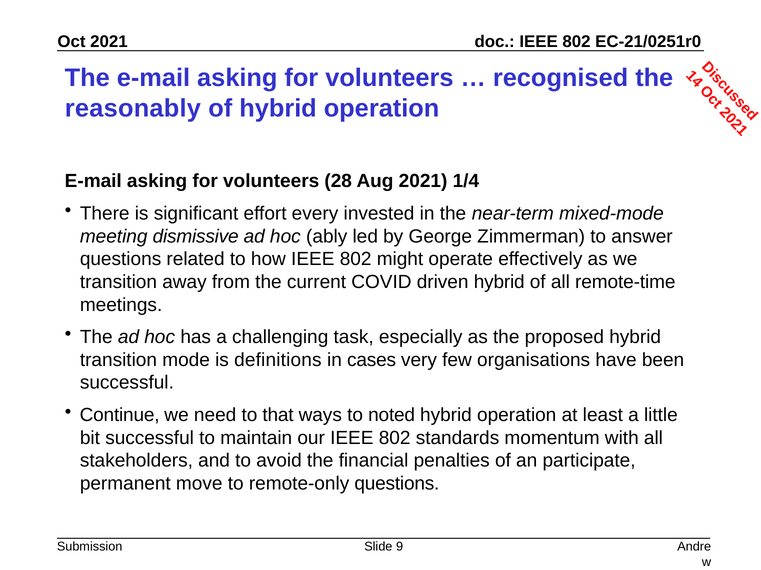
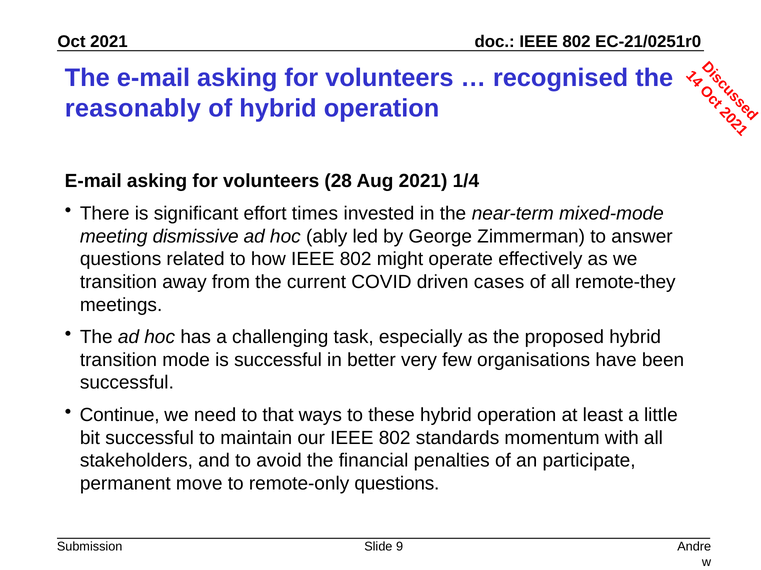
every: every -> times
driven hybrid: hybrid -> cases
remote-time: remote-time -> remote-they
is definitions: definitions -> successful
cases: cases -> better
noted: noted -> these
